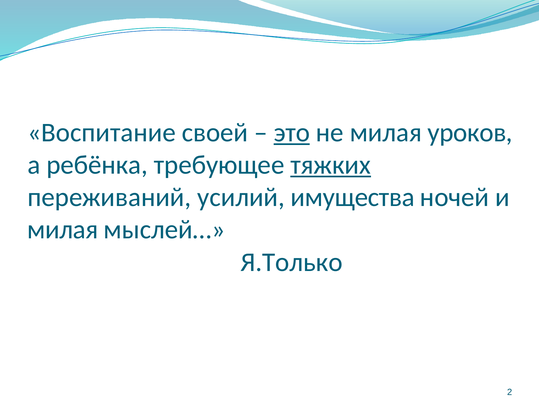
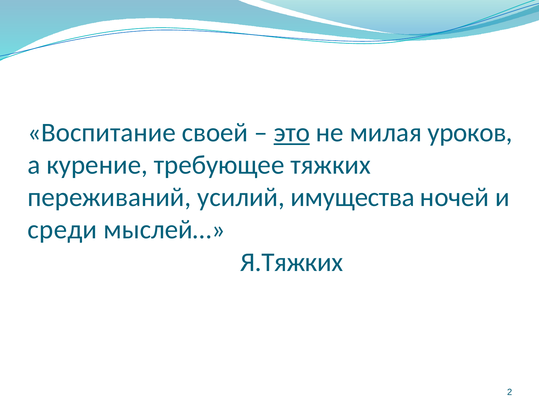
ребёнка: ребёнка -> курение
тяжких underline: present -> none
милая at (63, 229): милая -> среди
Я.Только: Я.Только -> Я.Тяжких
